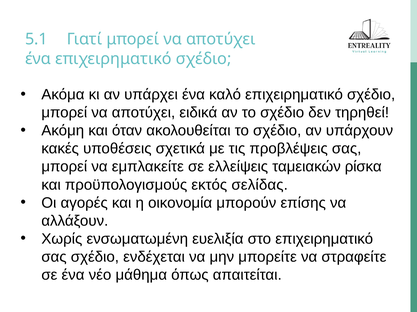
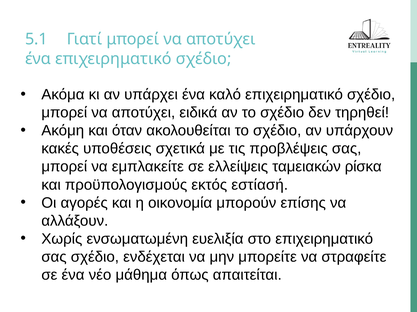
σελίδας: σελίδας -> εστίασή
